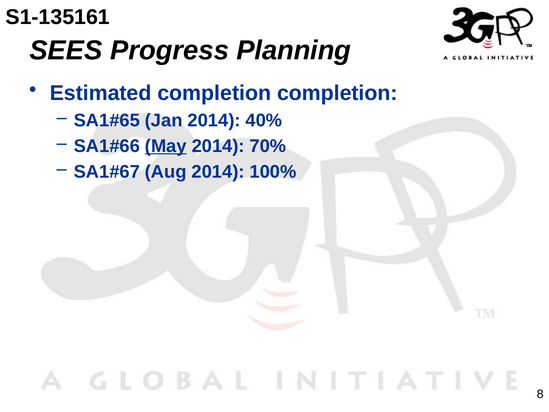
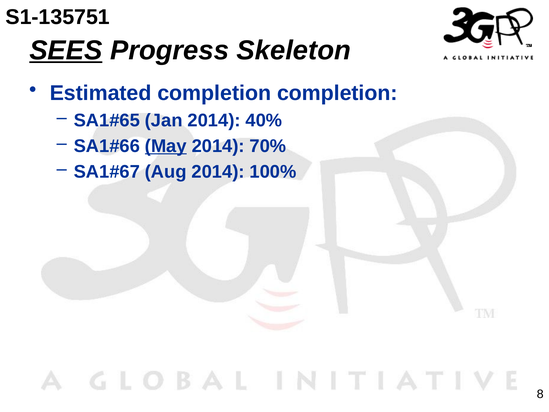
S1-135161: S1-135161 -> S1-135751
SEES underline: none -> present
Planning: Planning -> Skeleton
